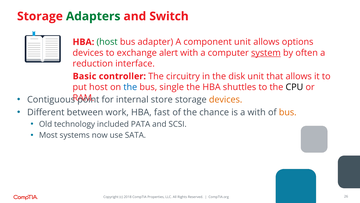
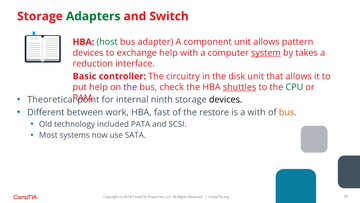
options: options -> pattern
exchange alert: alert -> help
often: often -> takes
put host: host -> help
the at (130, 87) colour: blue -> purple
single: single -> check
shuttles underline: none -> present
CPU colour: black -> green
Contiguous: Contiguous -> Theoretical
store: store -> ninth
devices at (226, 100) colour: orange -> black
chance: chance -> restore
